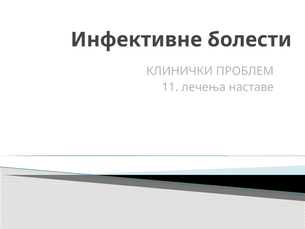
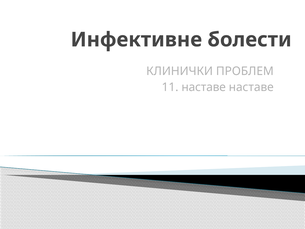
11 лечења: лечења -> наставе
